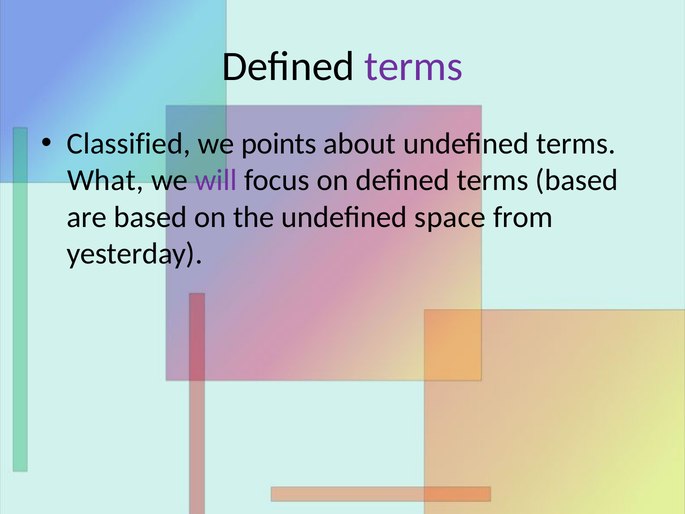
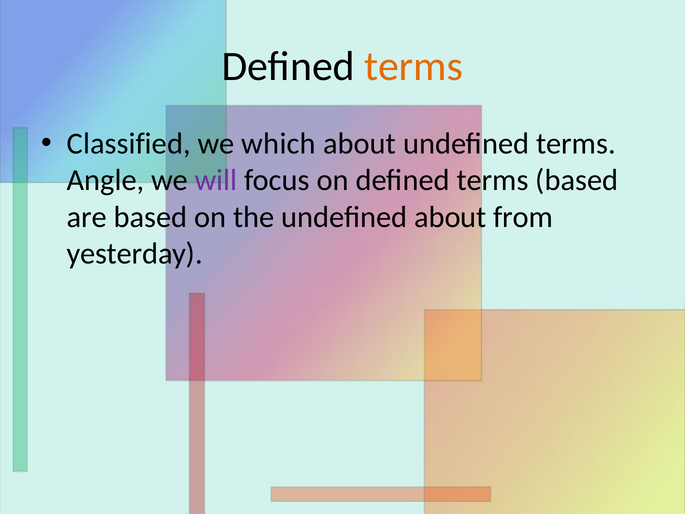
terms at (414, 66) colour: purple -> orange
points: points -> which
What: What -> Angle
undefined space: space -> about
